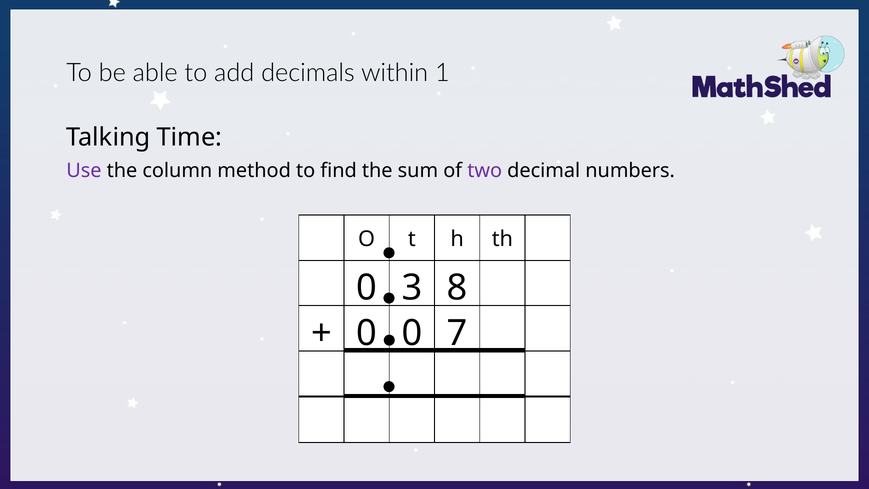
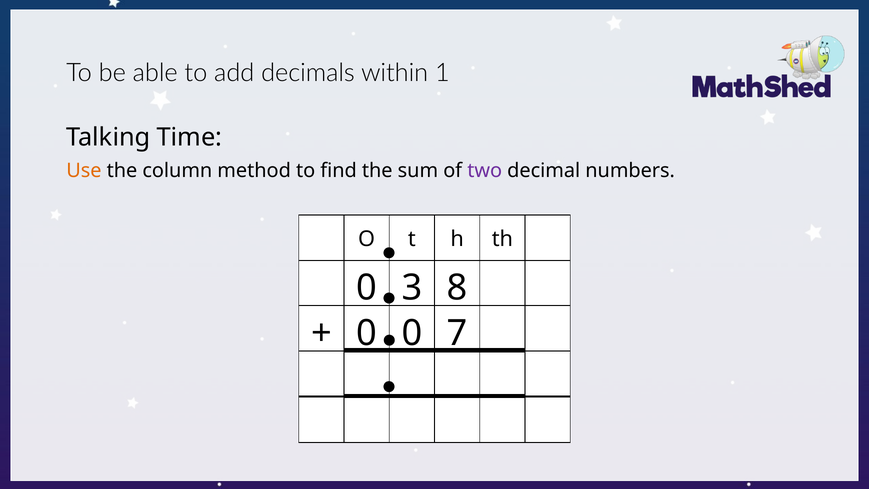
Use colour: purple -> orange
